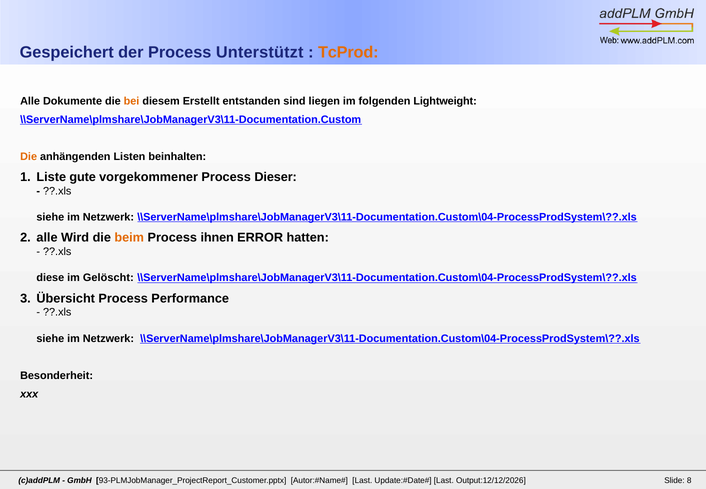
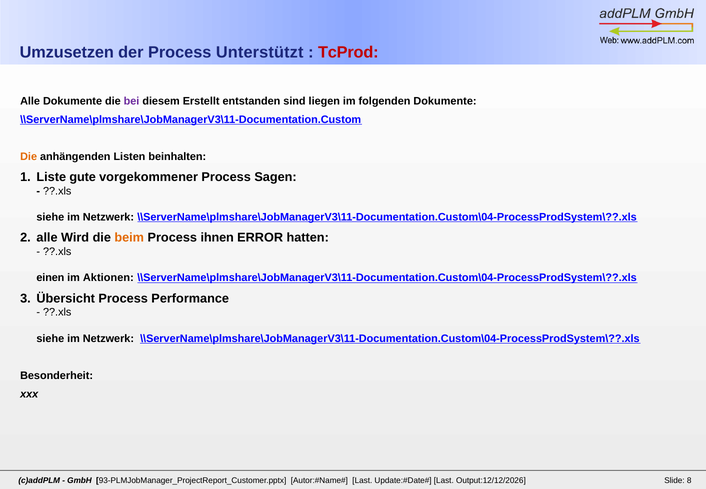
Gespeichert: Gespeichert -> Umzusetzen
TcProd colour: orange -> red
bei colour: orange -> purple
folgenden Lightweight: Lightweight -> Dokumente
Dieser: Dieser -> Sagen
diese: diese -> einen
Gelöscht: Gelöscht -> Aktionen
